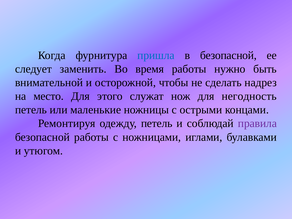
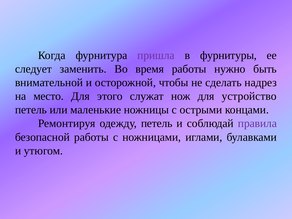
пришла colour: blue -> purple
в безопасной: безопасной -> фурнитуры
негодность: негодность -> устройство
